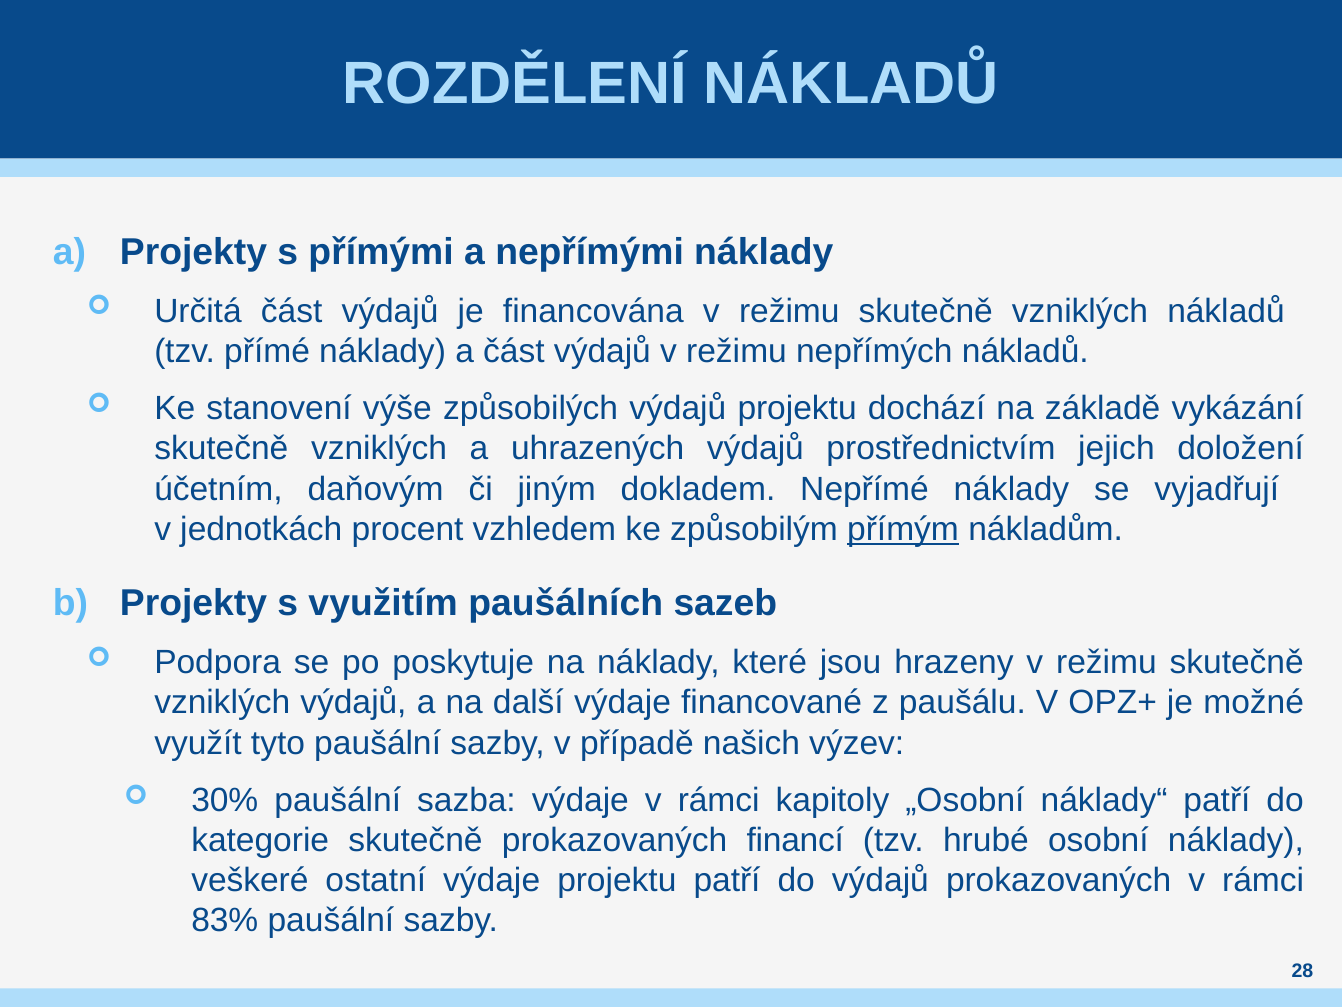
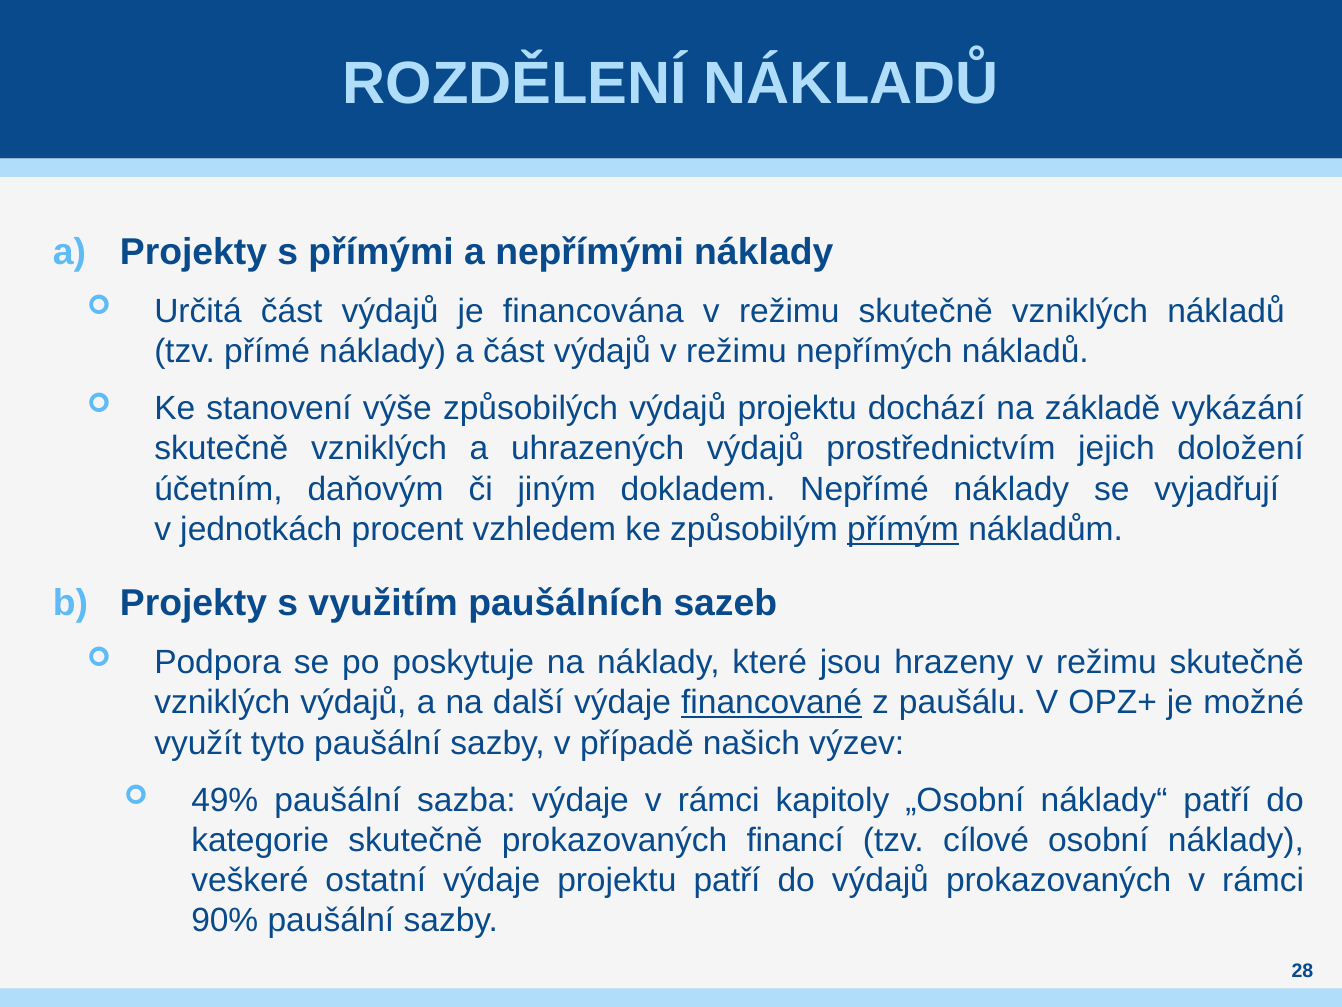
financované underline: none -> present
30%: 30% -> 49%
hrubé: hrubé -> cílové
83%: 83% -> 90%
